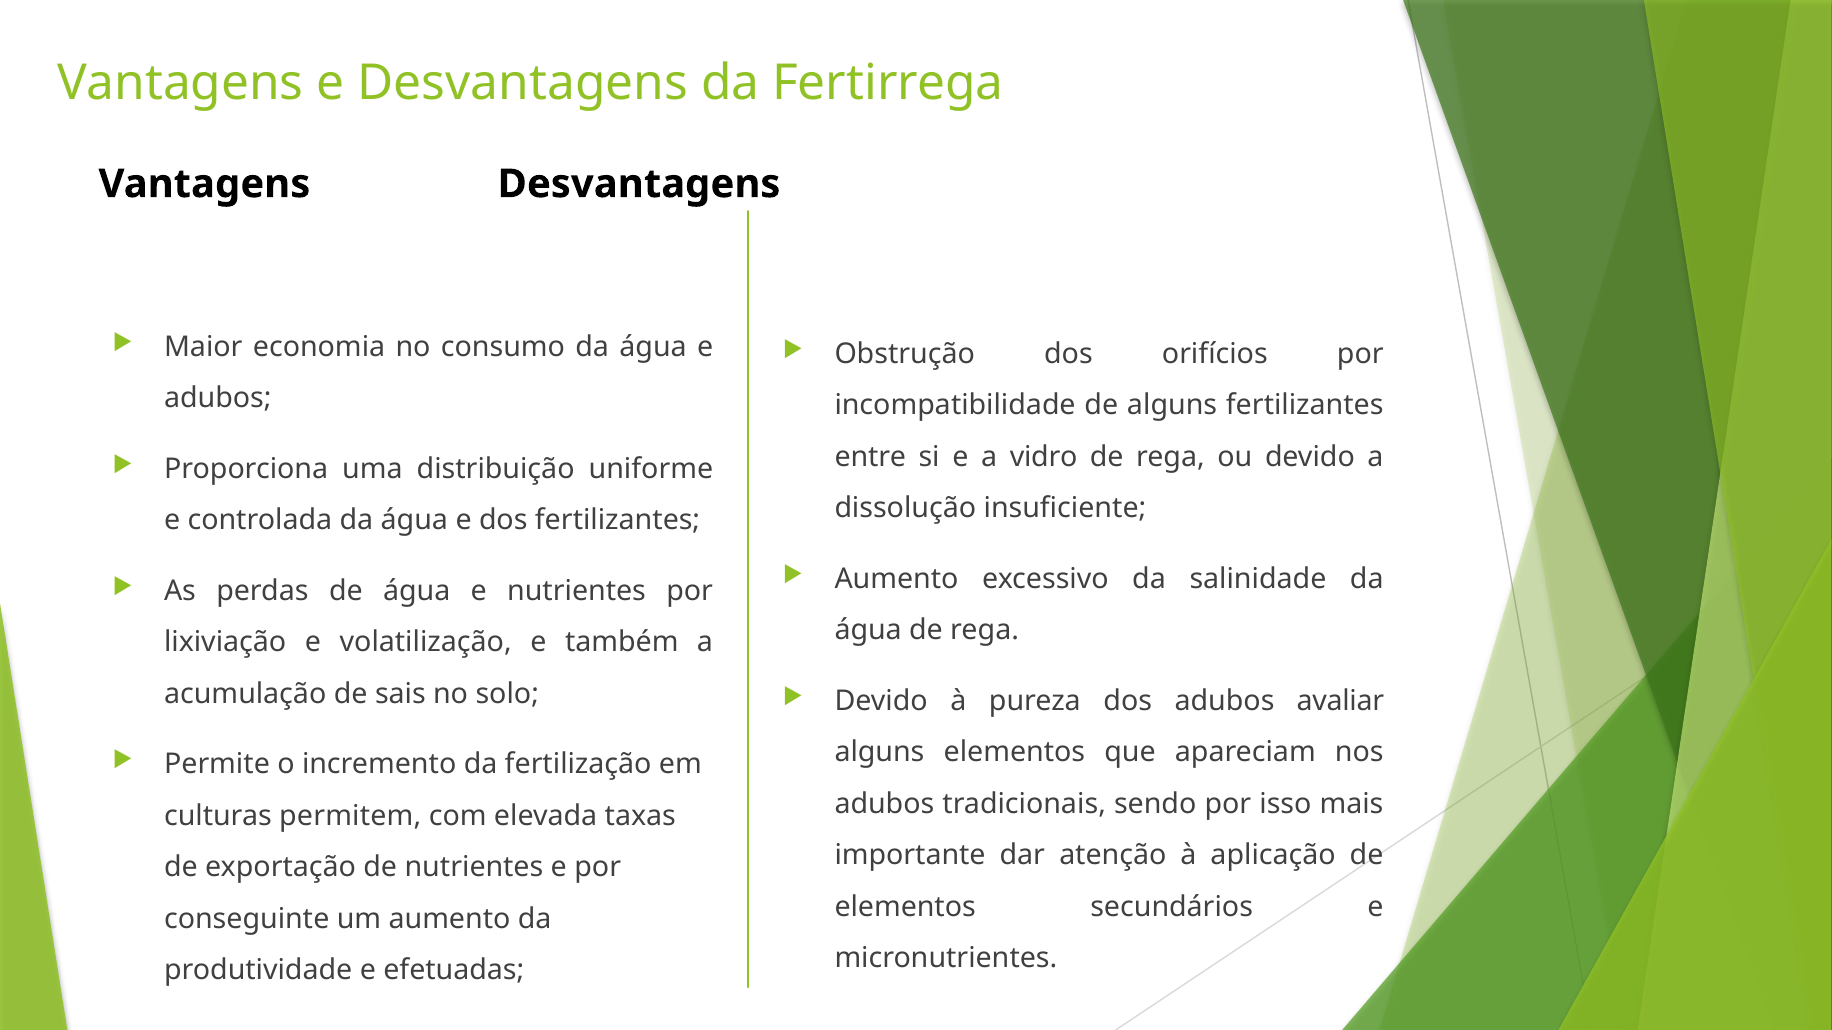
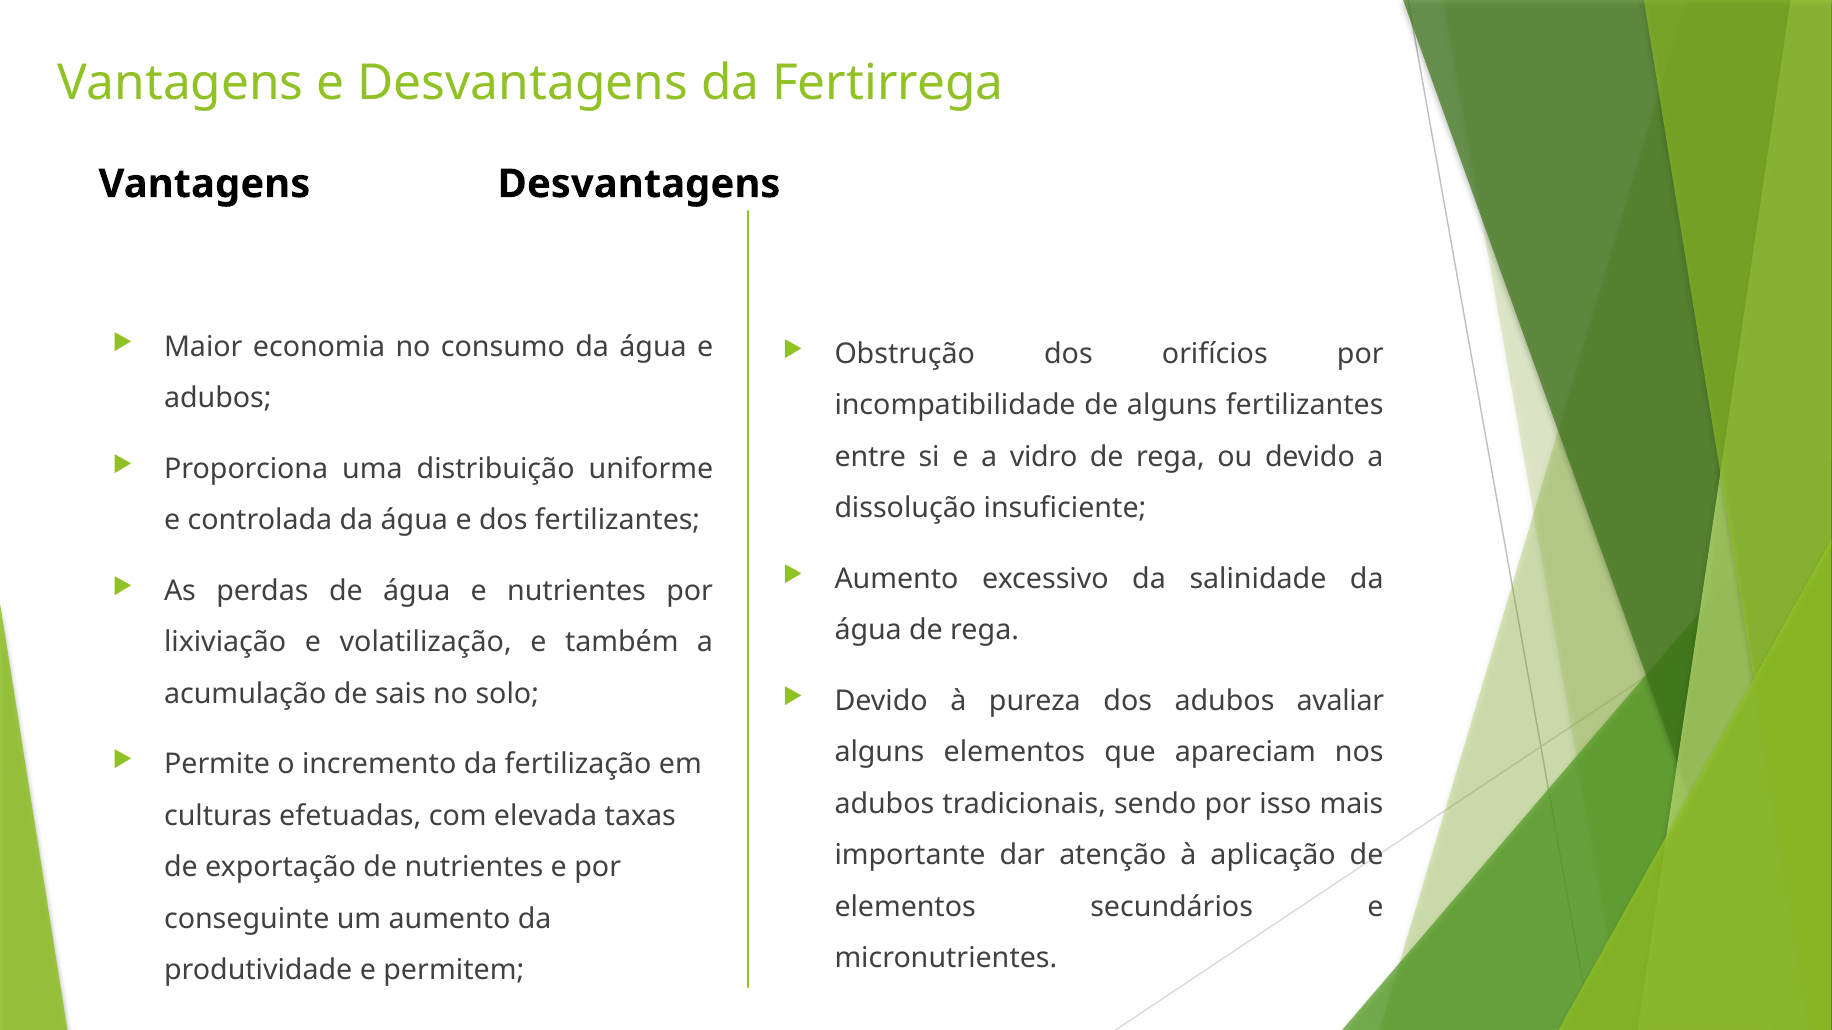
permitem: permitem -> efetuadas
efetuadas: efetuadas -> permitem
